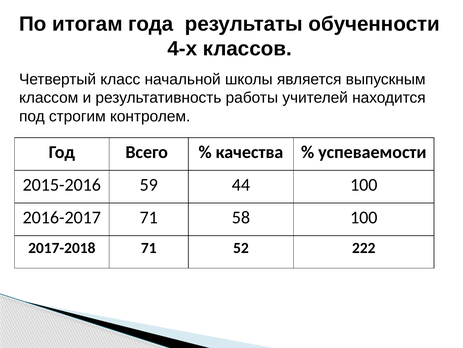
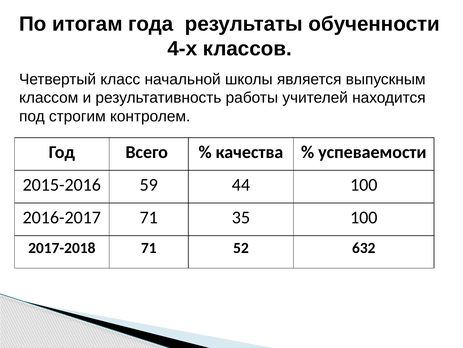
58: 58 -> 35
222: 222 -> 632
